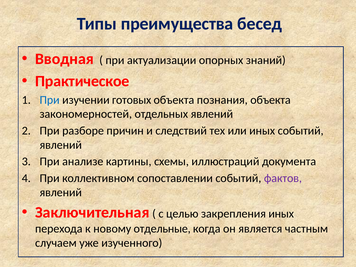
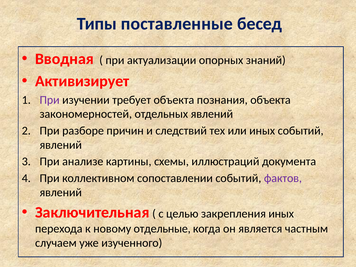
преимущества: преимущества -> поставленные
Практическое: Практическое -> Активизирует
При at (50, 100) colour: blue -> purple
готовых: готовых -> требует
